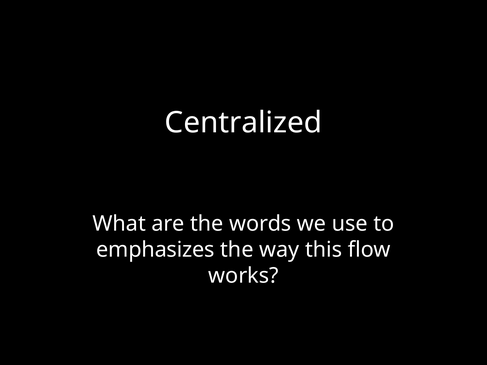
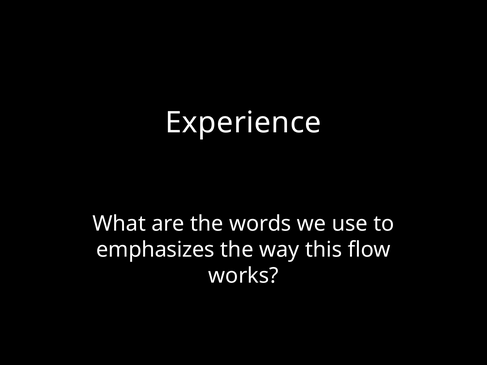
Centralized: Centralized -> Experience
